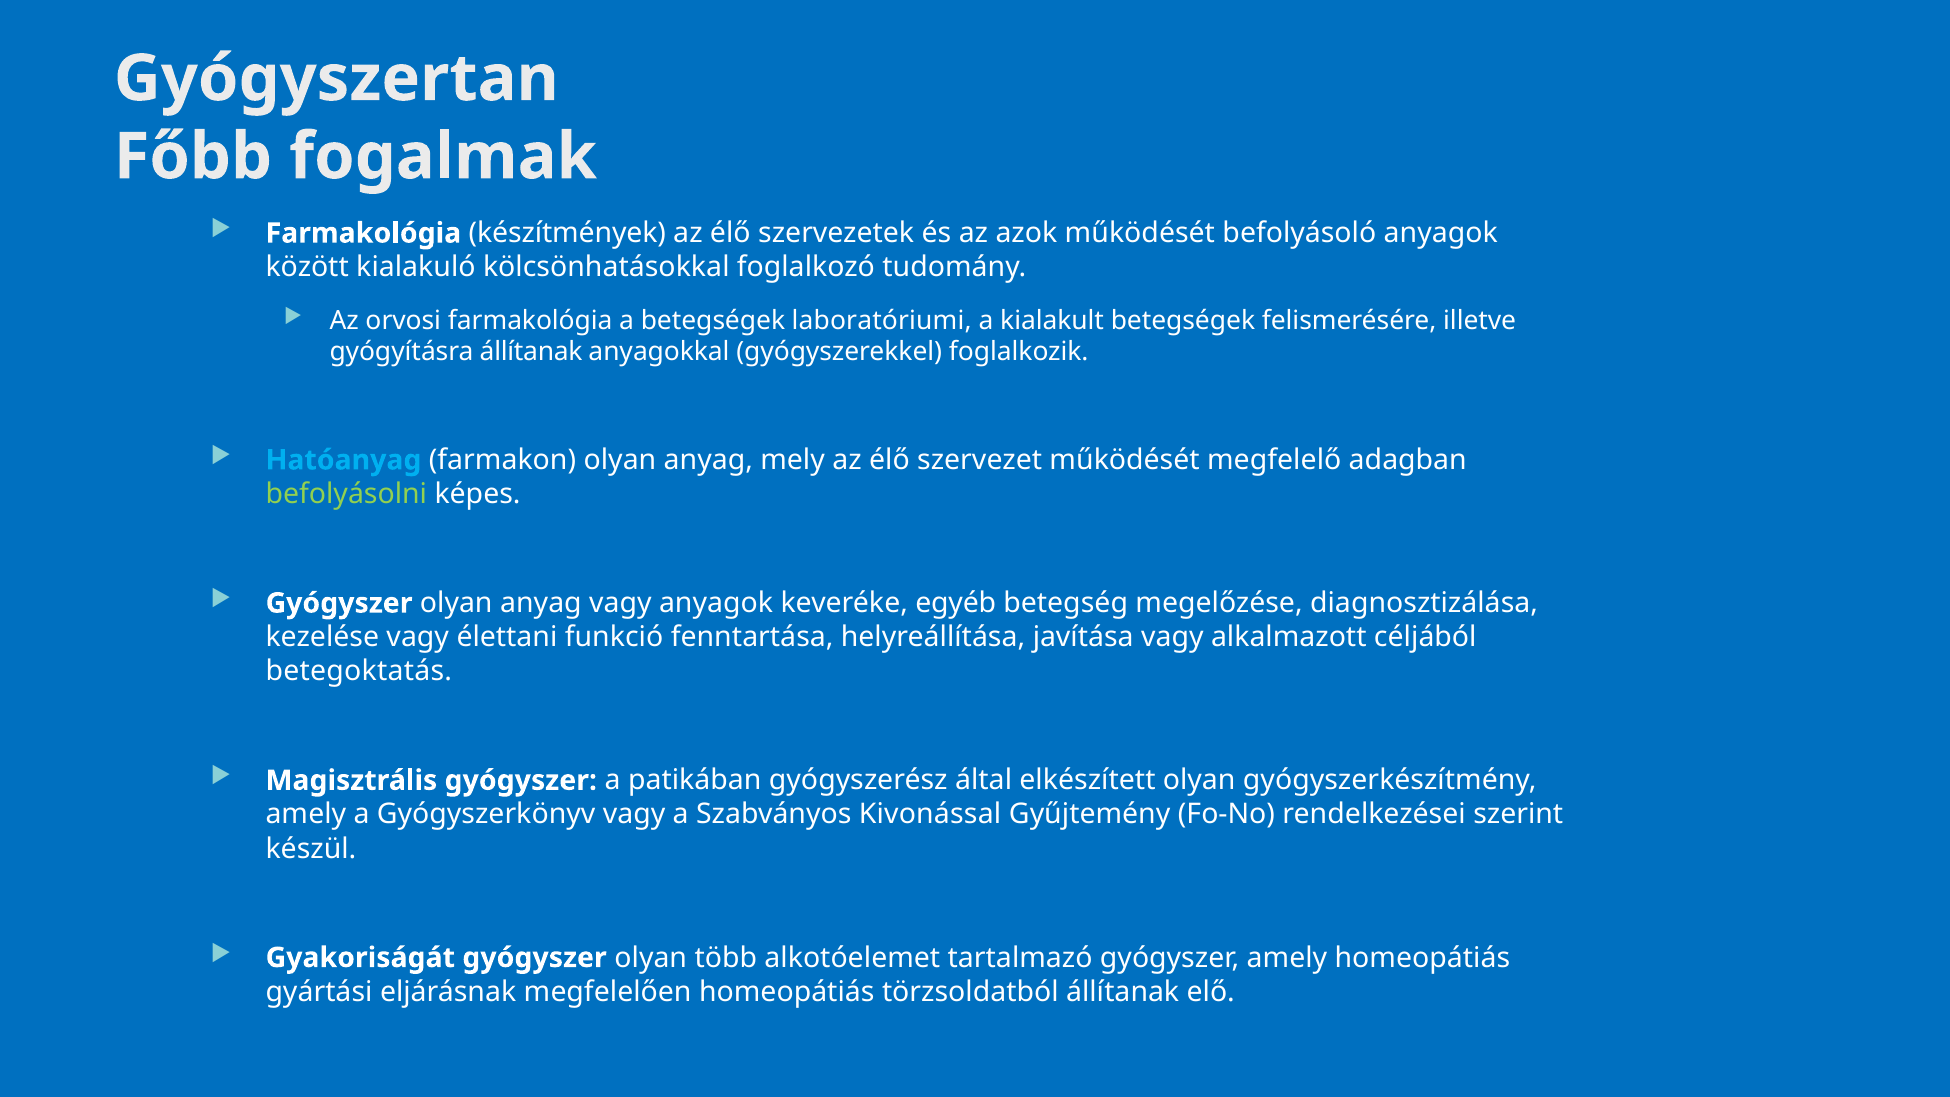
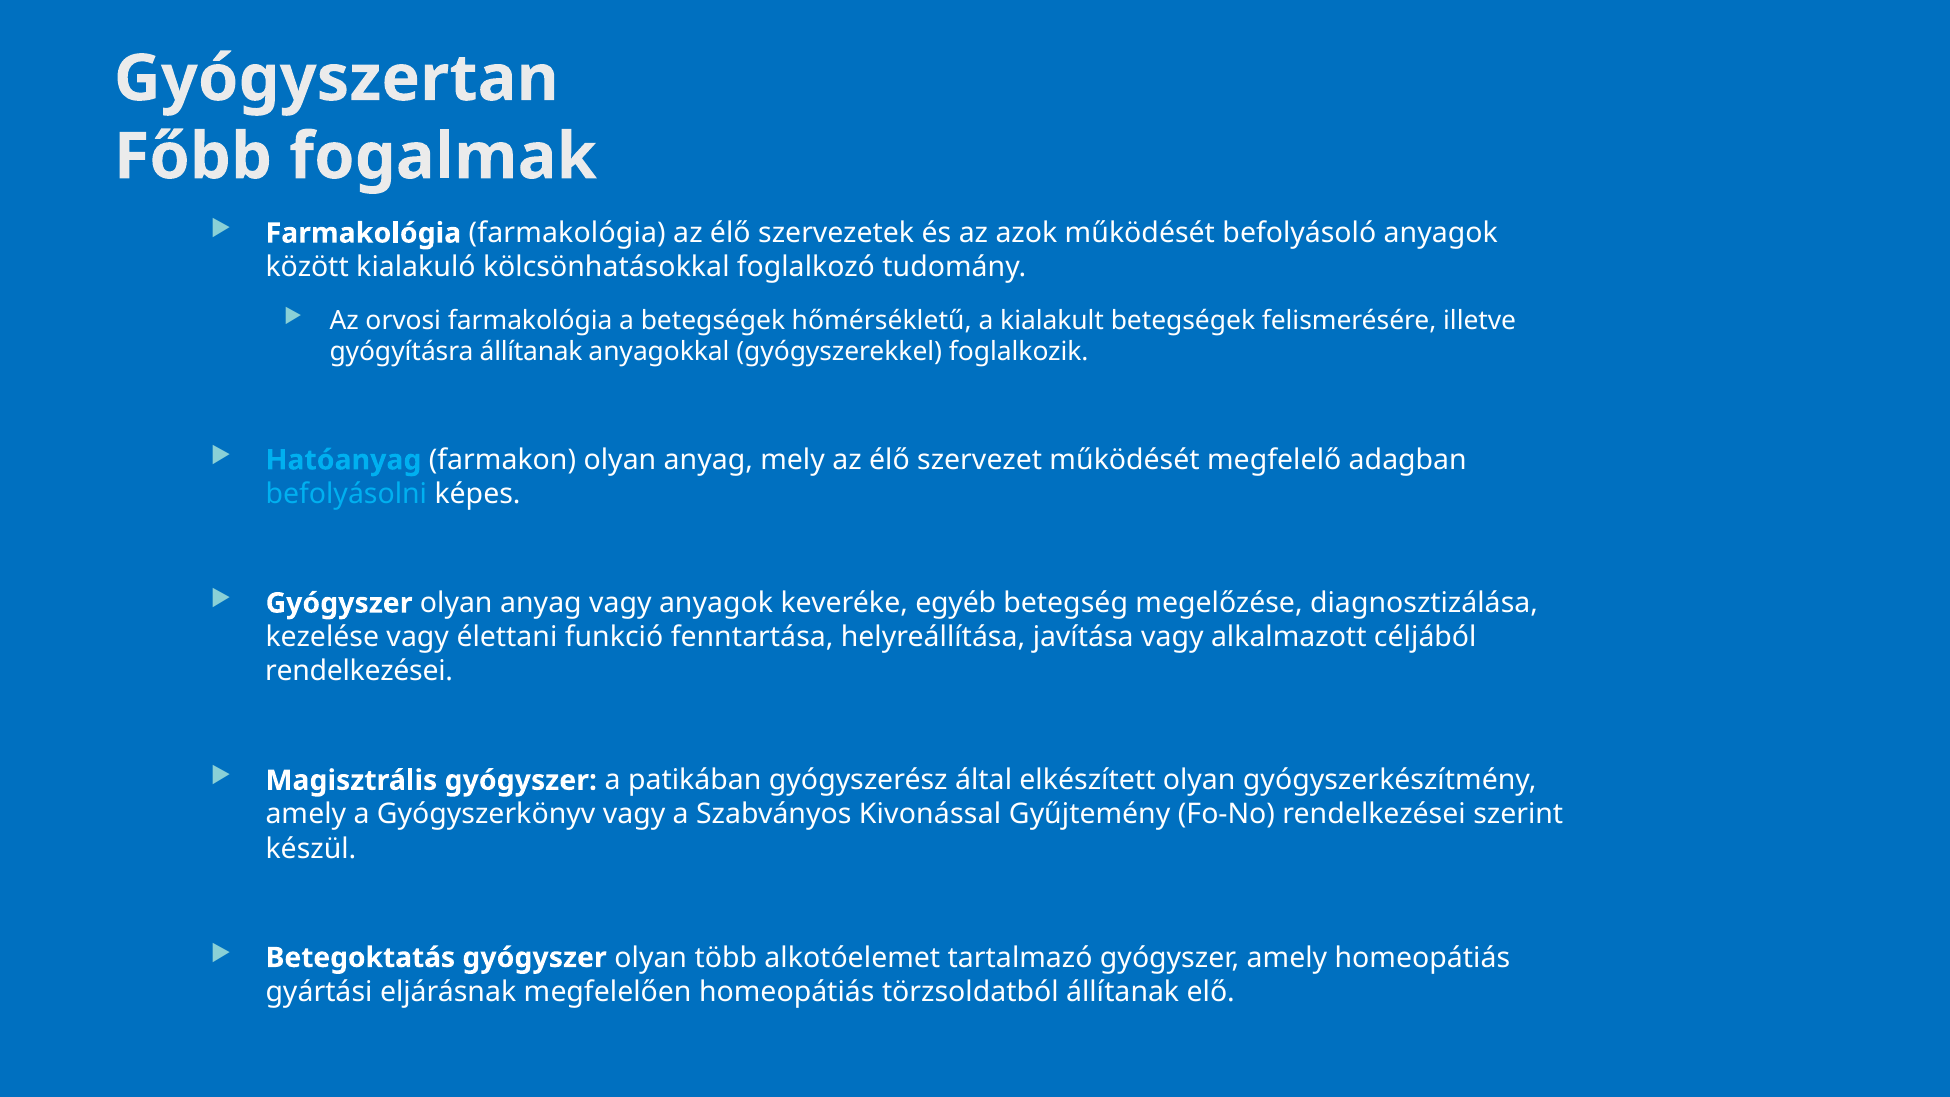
Farmakológia készítmények: készítmények -> farmakológia
laboratóriumi: laboratóriumi -> hőmérsékletű
befolyásolni colour: light green -> light blue
betegoktatás at (359, 671): betegoktatás -> rendelkezései
Gyakoriságát: Gyakoriságát -> Betegoktatás
